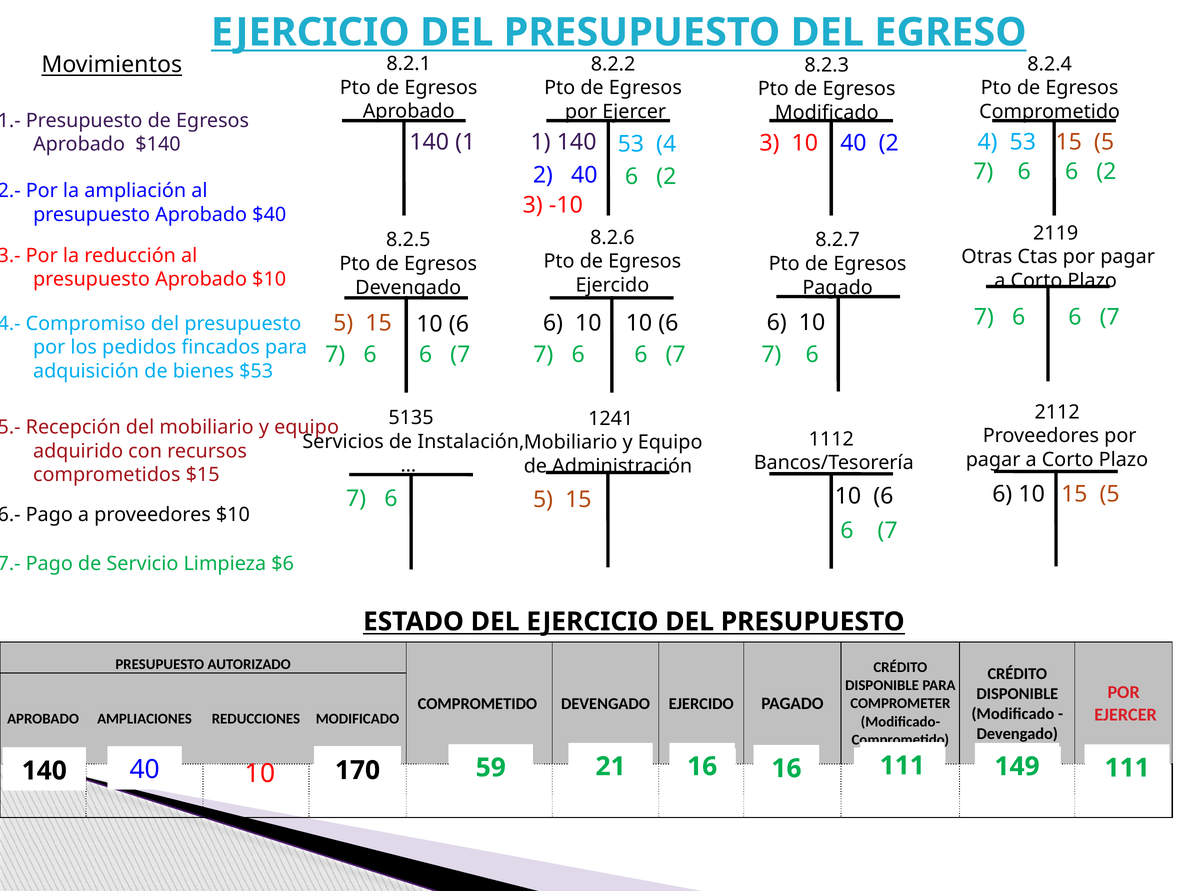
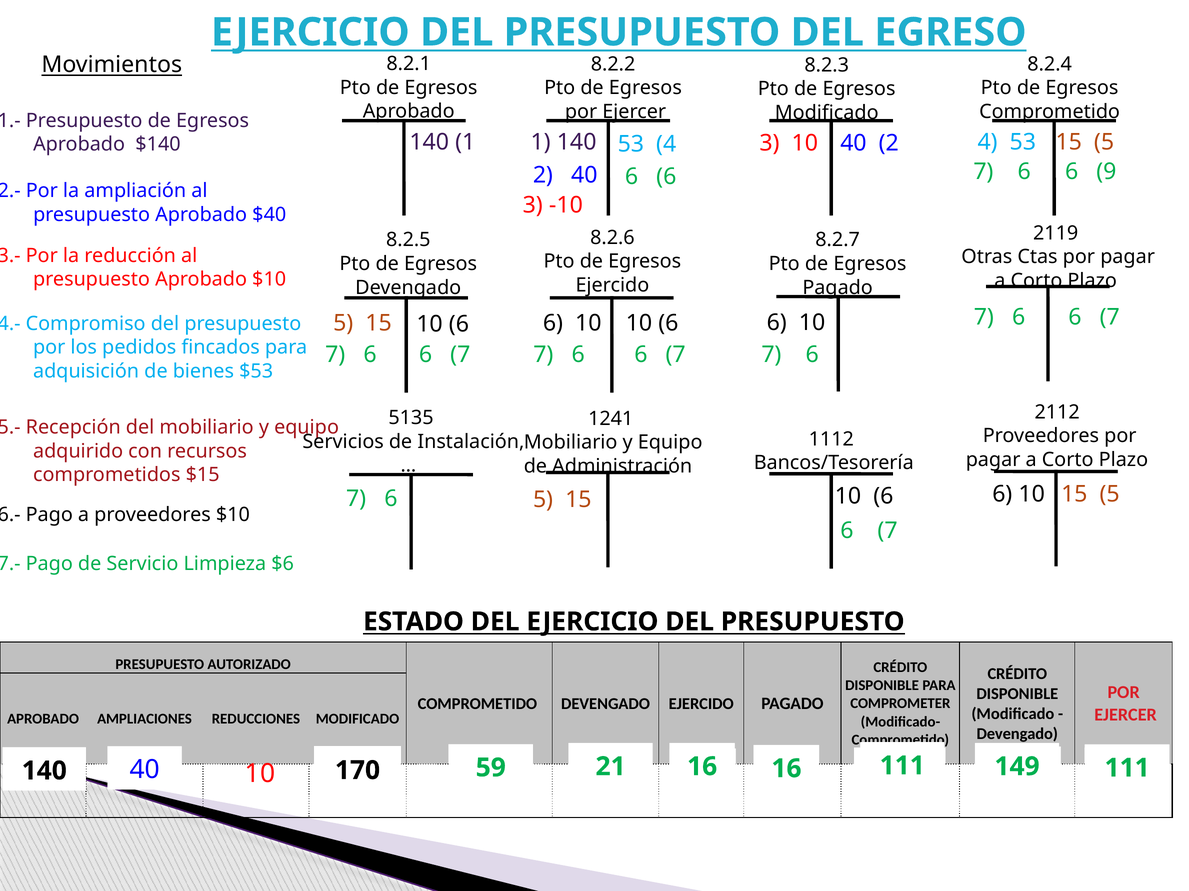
2 at (1106, 172): 2 -> 9
2 at (666, 177): 2 -> 6
